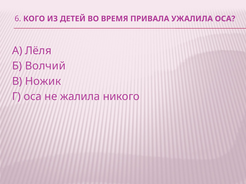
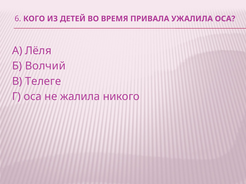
Ножик: Ножик -> Телеге
